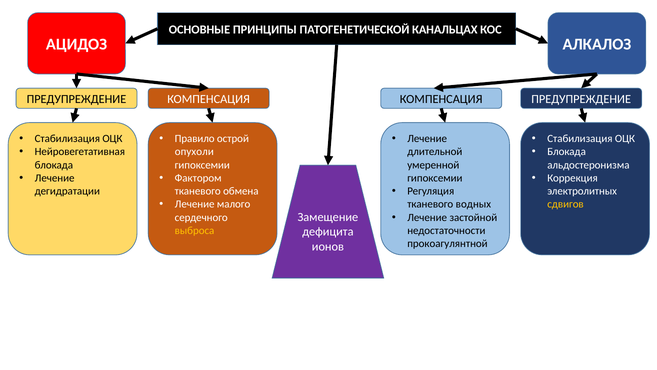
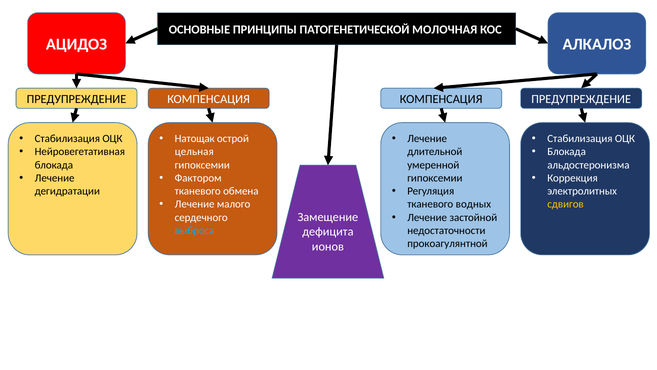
КАНАЛЬЦАХ: КАНАЛЬЦАХ -> МОЛОЧНАЯ
Правило: Правило -> Натощак
опухоли: опухоли -> цельная
выброса colour: yellow -> light blue
